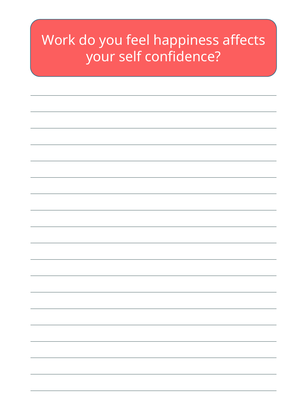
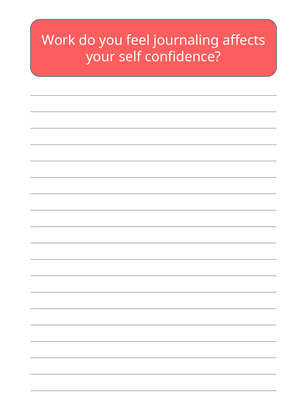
happiness: happiness -> journaling
